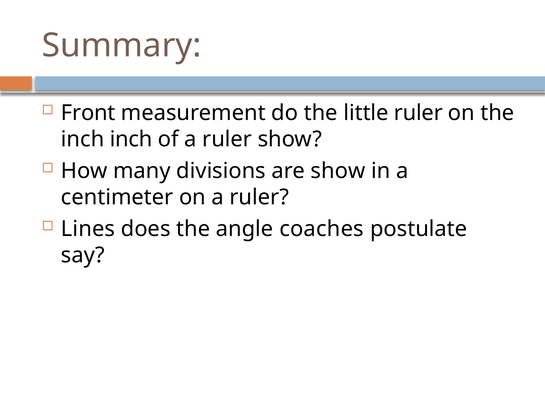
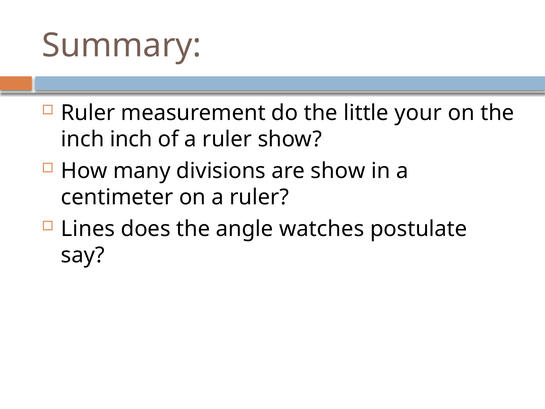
Front at (88, 113): Front -> Ruler
little ruler: ruler -> your
coaches: coaches -> watches
